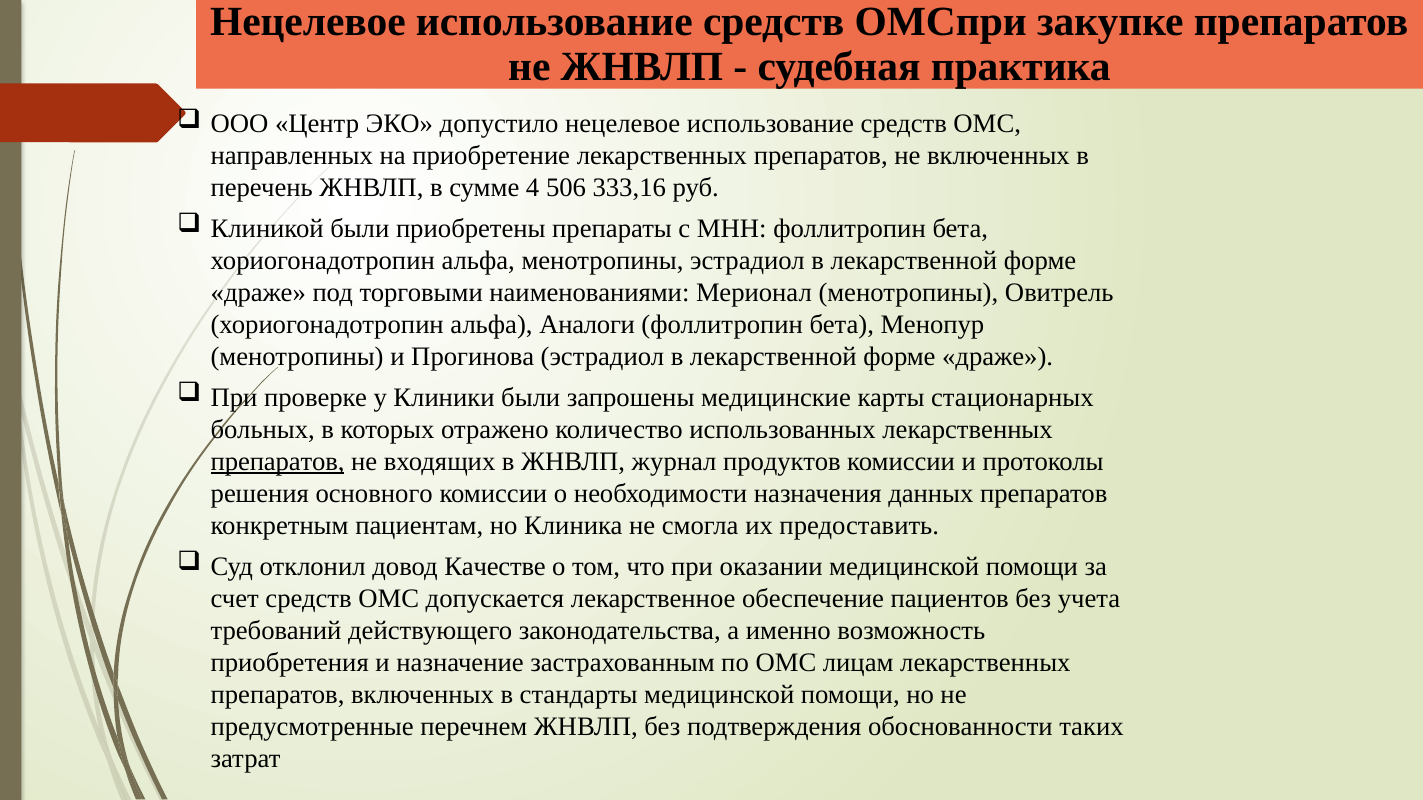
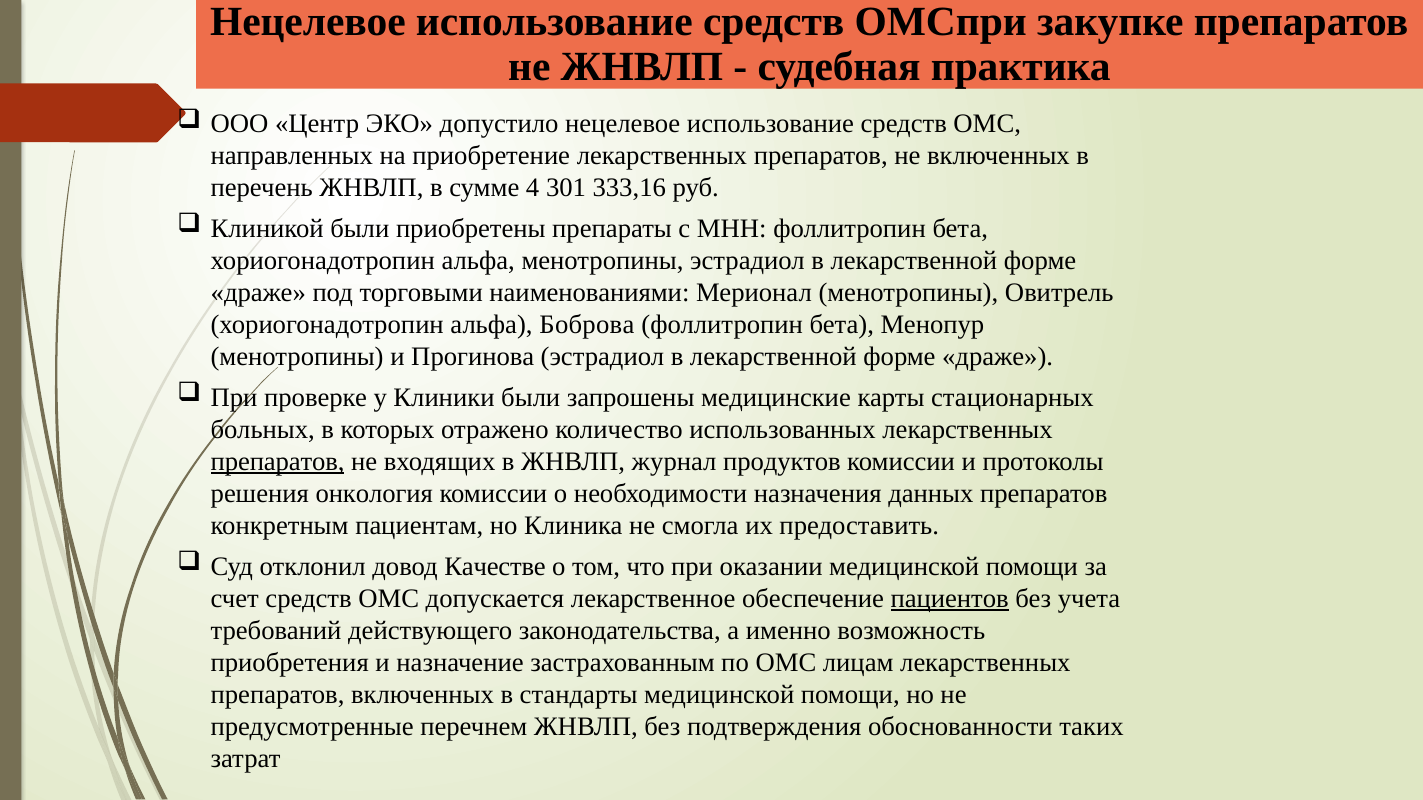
506: 506 -> 301
Аналоги: Аналоги -> Боброва
основного: основного -> онкология
пациентов underline: none -> present
